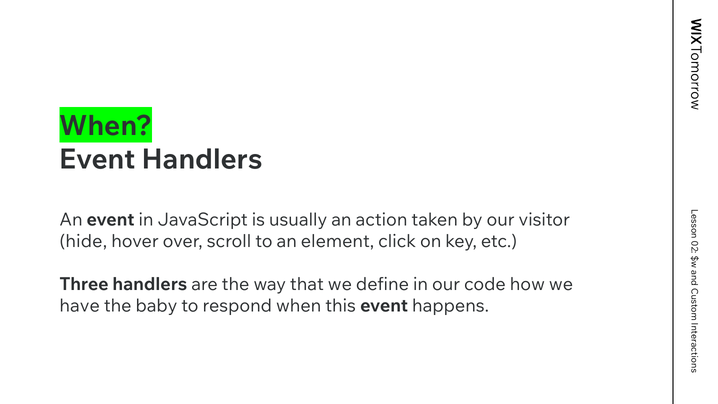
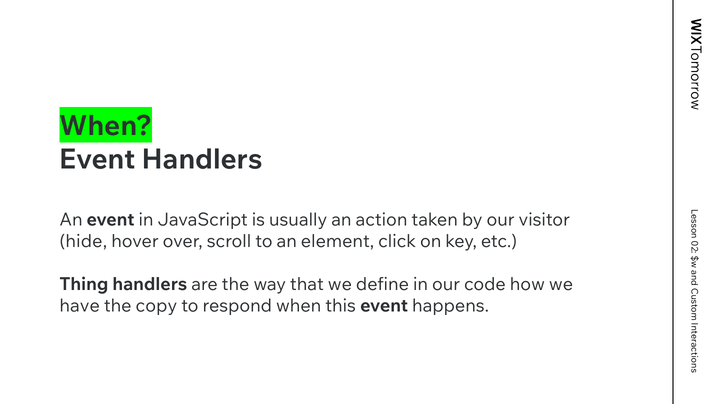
Three: Three -> Thing
baby: baby -> copy
